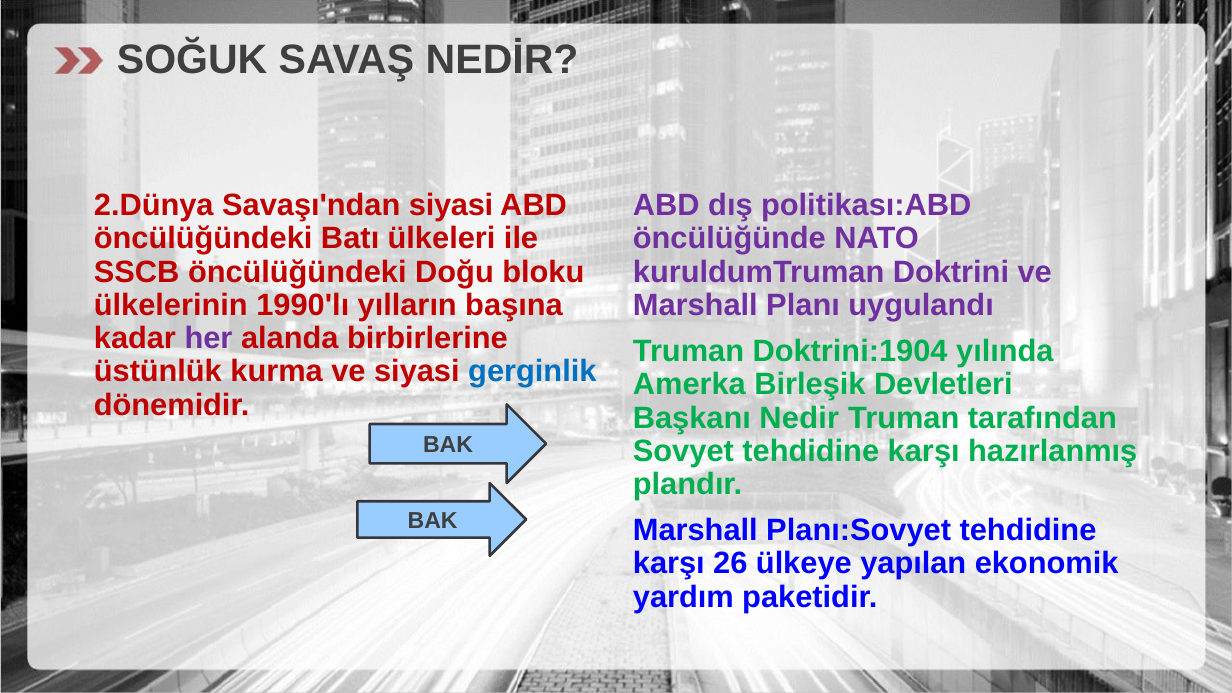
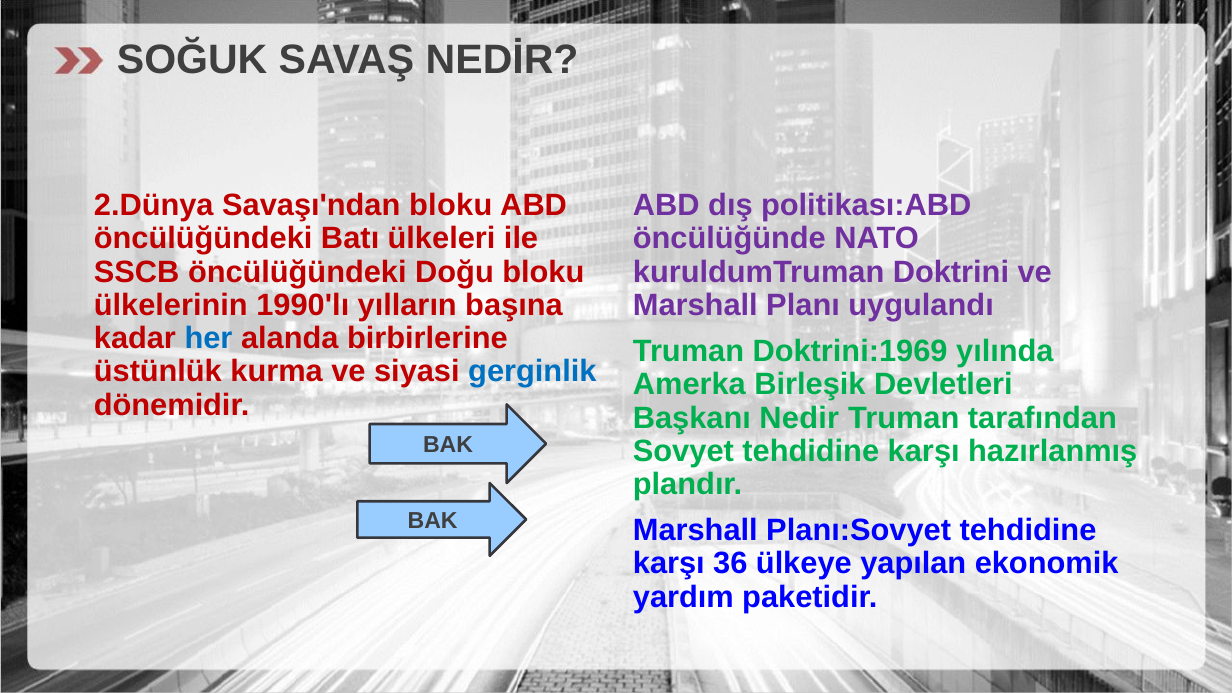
Savaşı'ndan siyasi: siyasi -> bloku
her colour: purple -> blue
Doktrini:1904: Doktrini:1904 -> Doktrini:1969
26: 26 -> 36
